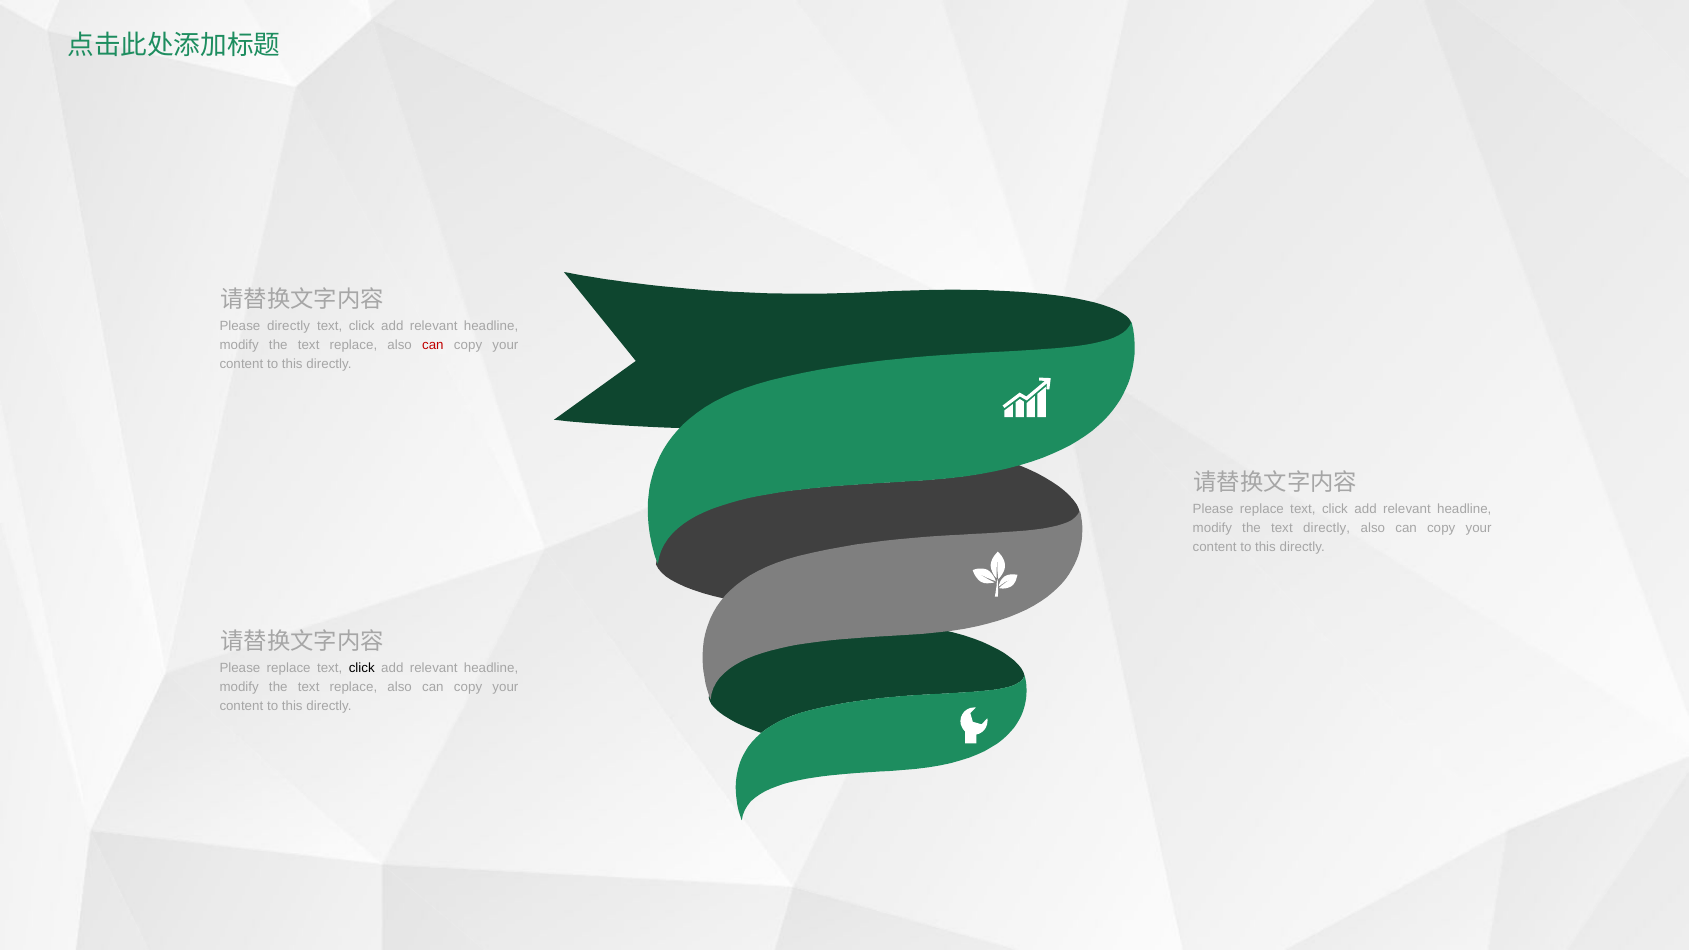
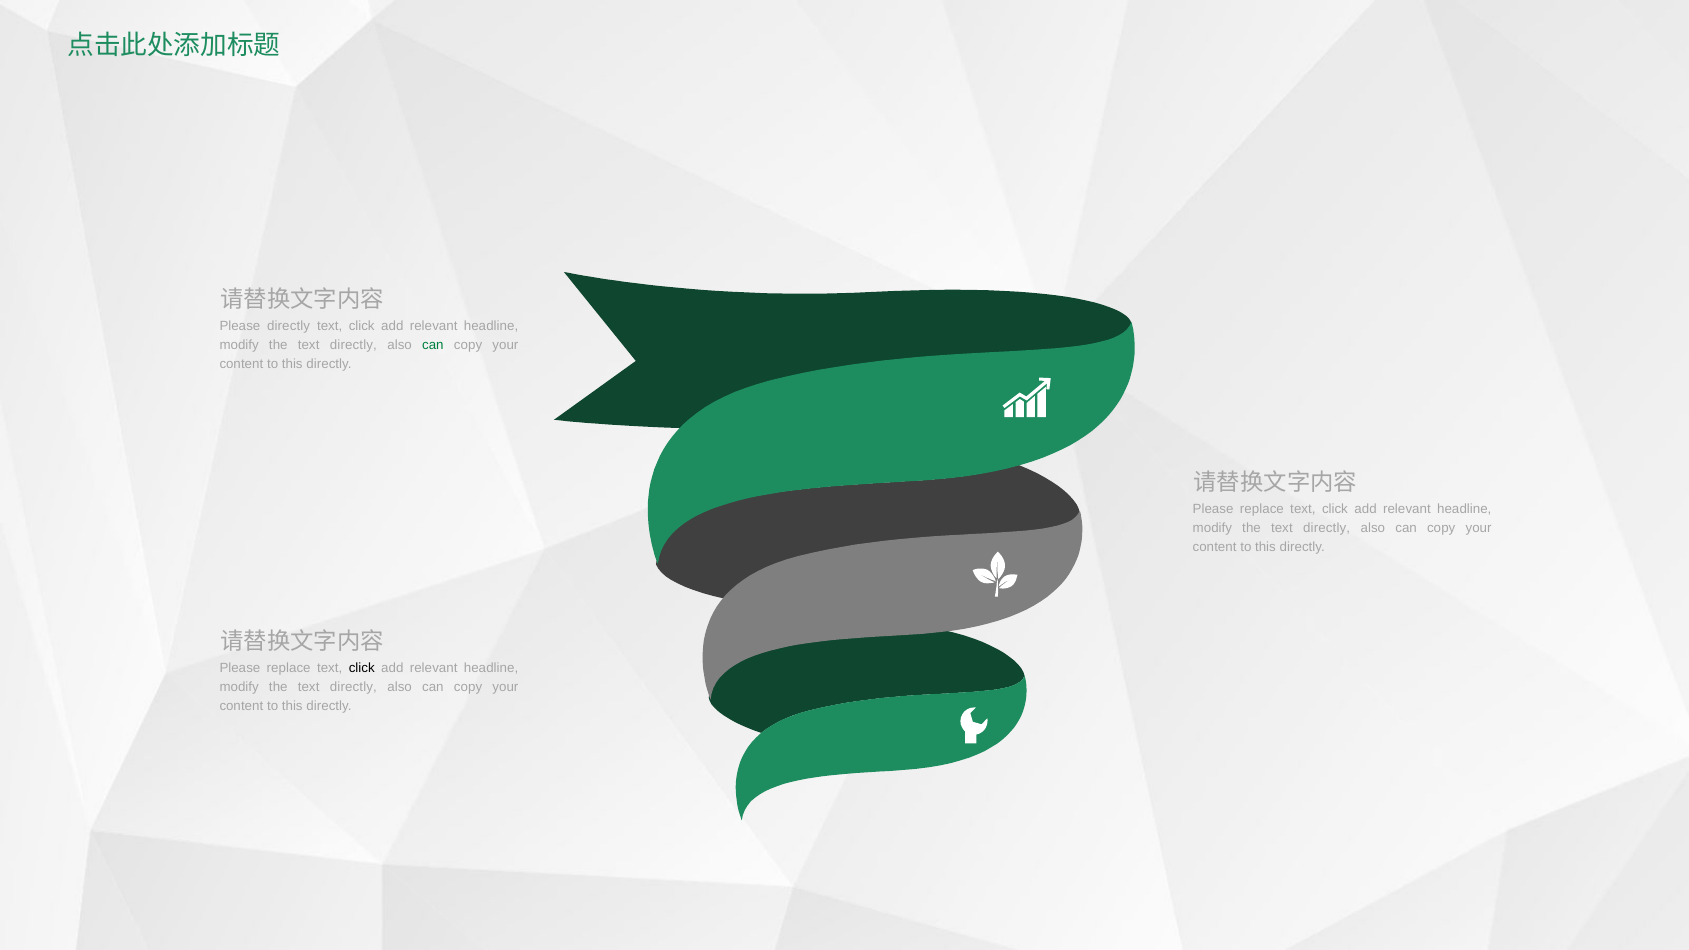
replace at (353, 345): replace -> directly
can at (433, 345) colour: red -> green
replace at (353, 687): replace -> directly
